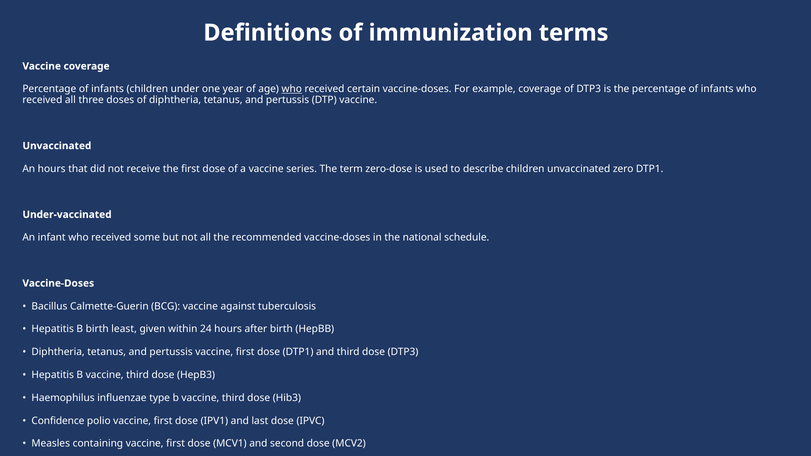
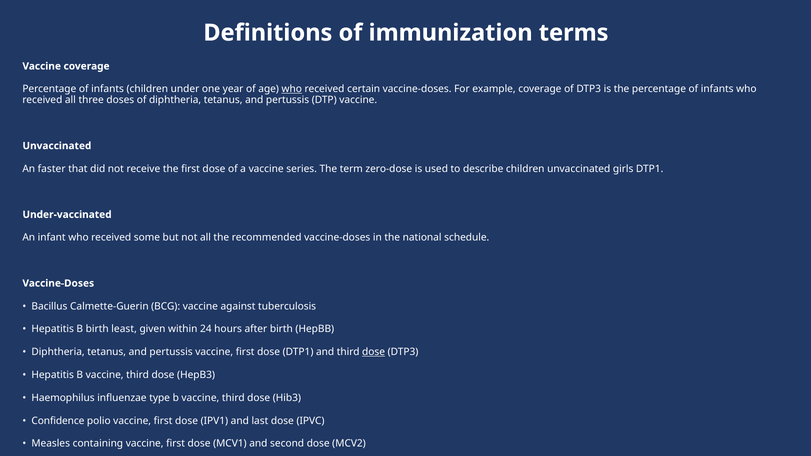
An hours: hours -> faster
zero: zero -> girls
dose at (374, 352) underline: none -> present
